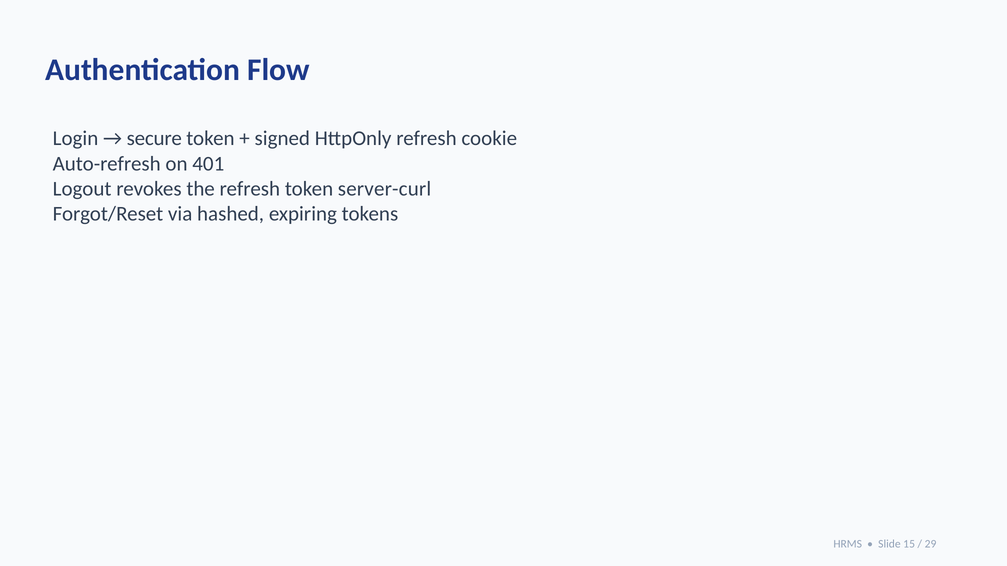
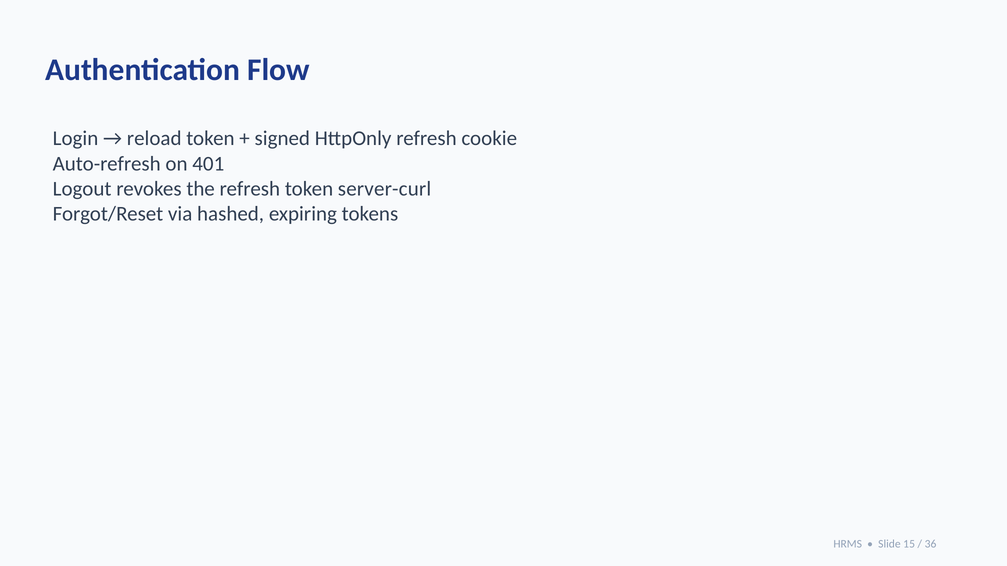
secure: secure -> reload
29: 29 -> 36
